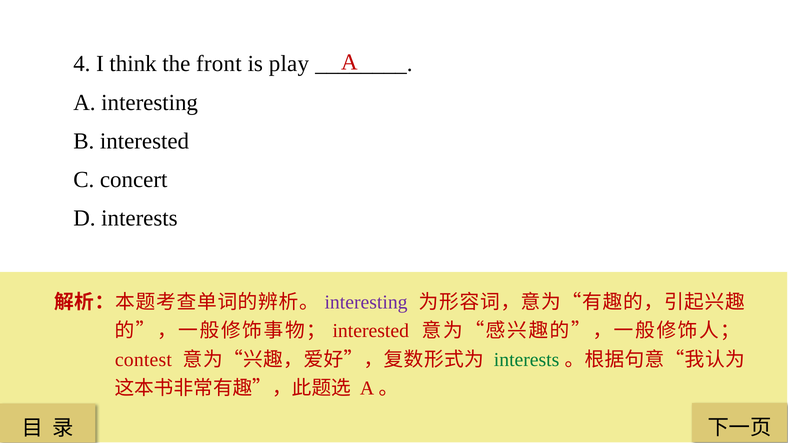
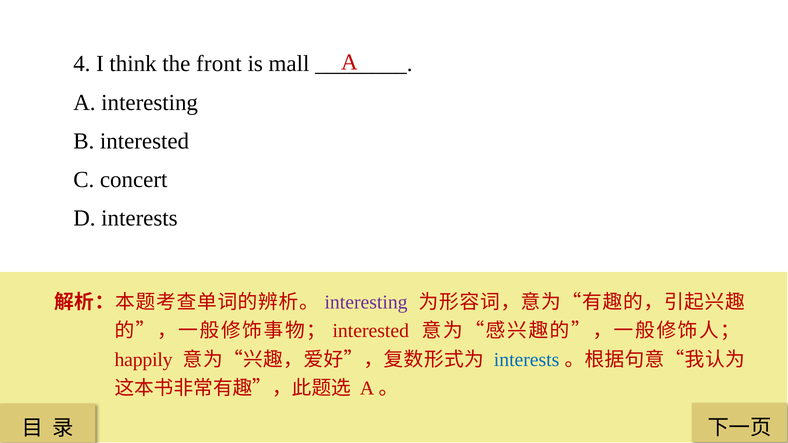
play: play -> mall
contest: contest -> happily
interests at (527, 360) colour: green -> blue
